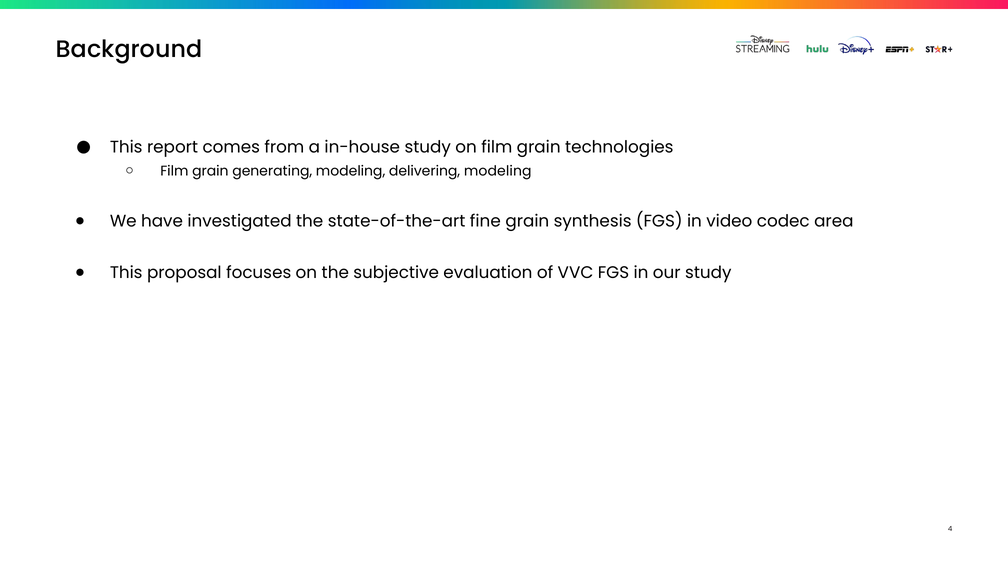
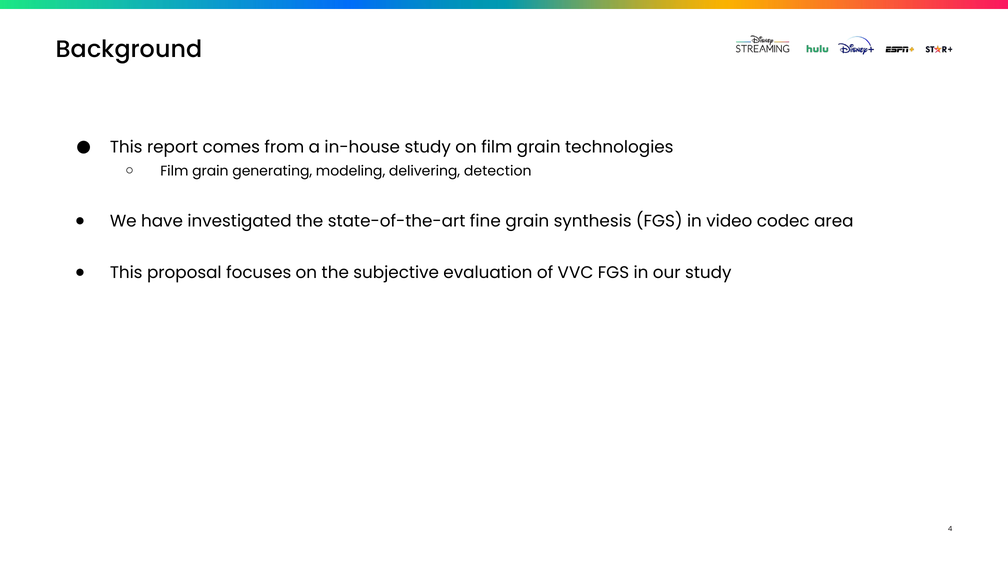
delivering modeling: modeling -> detection
